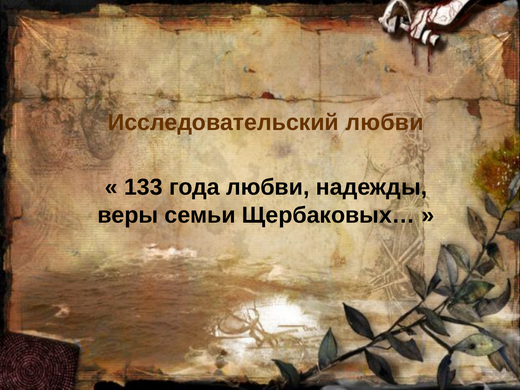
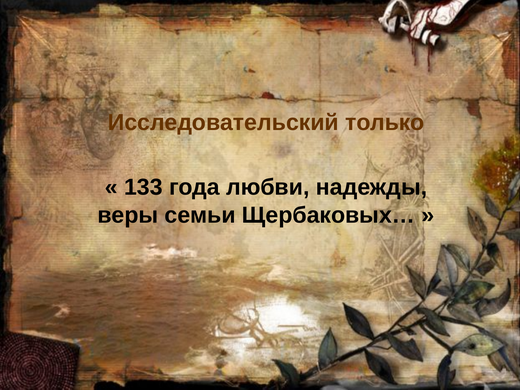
Исследовательский любви: любви -> только
